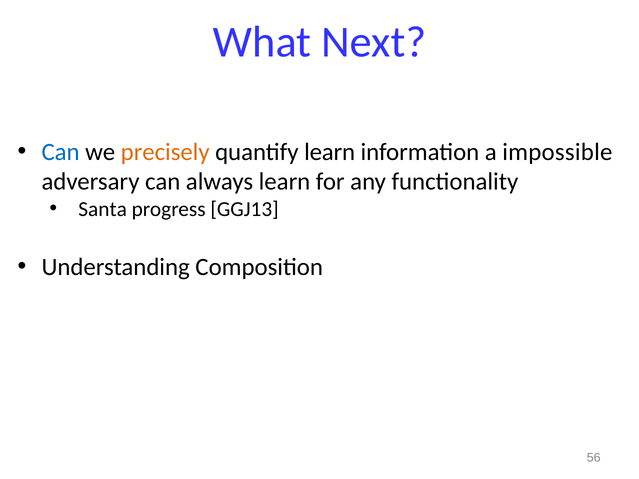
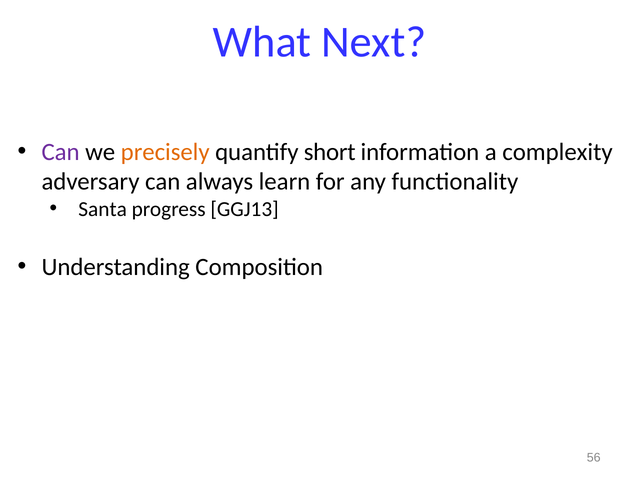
Can at (61, 152) colour: blue -> purple
quantify learn: learn -> short
impossible: impossible -> complexity
